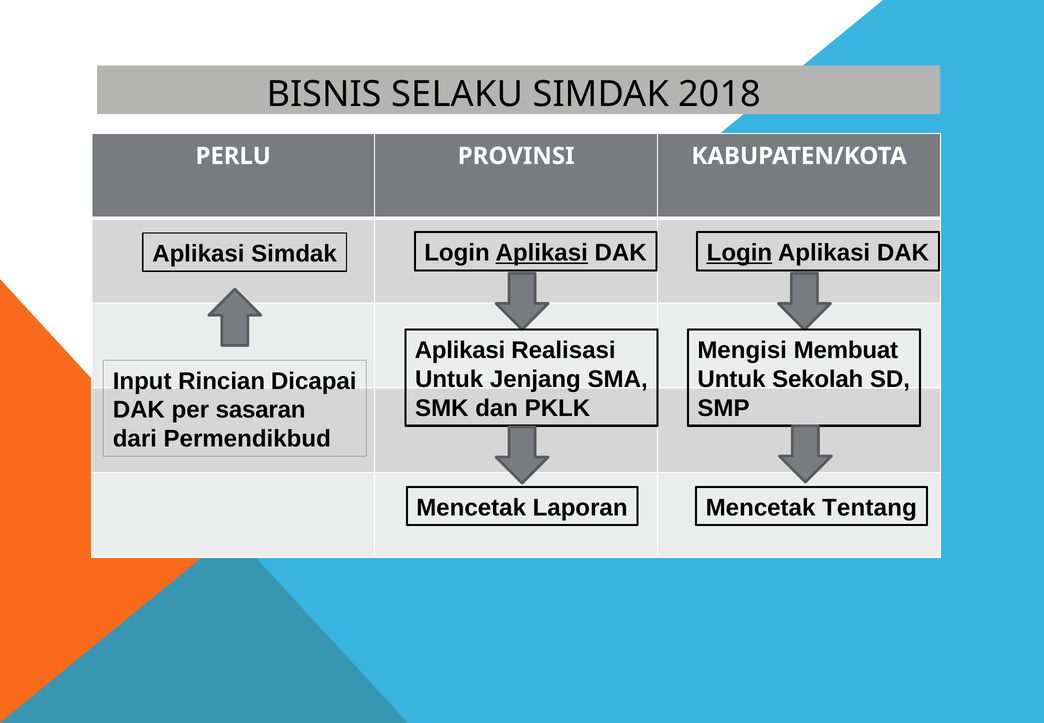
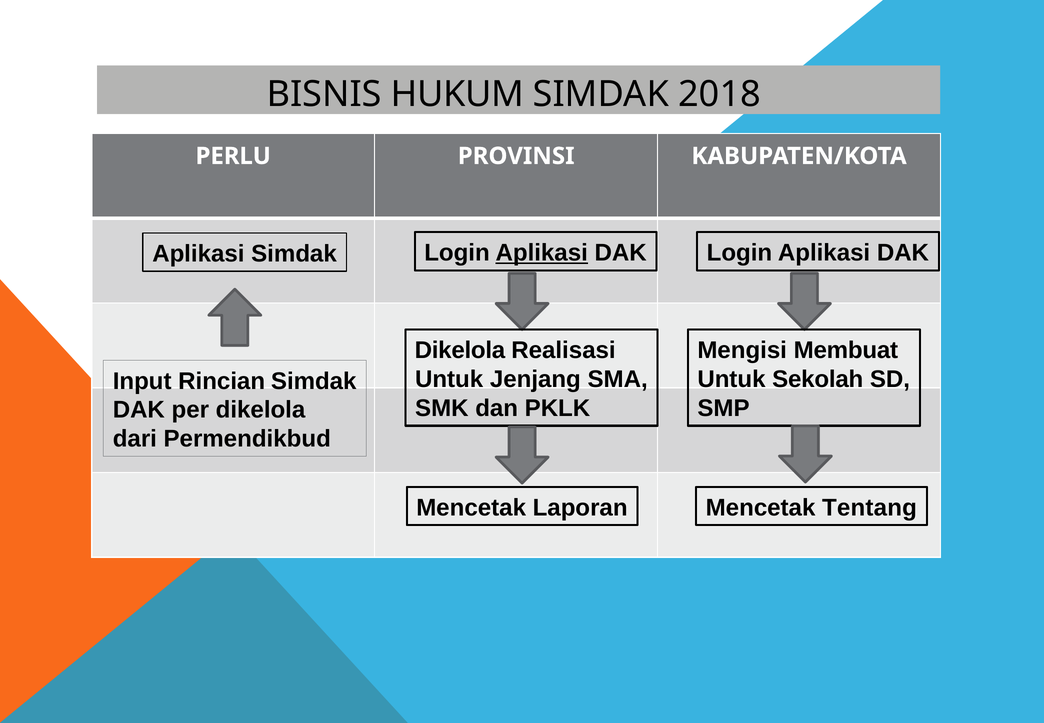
SELAKU: SELAKU -> HUKUM
Login at (739, 253) underline: present -> none
Aplikasi at (460, 350): Aplikasi -> Dikelola
Rincian Dicapai: Dicapai -> Simdak
per sasaran: sasaran -> dikelola
